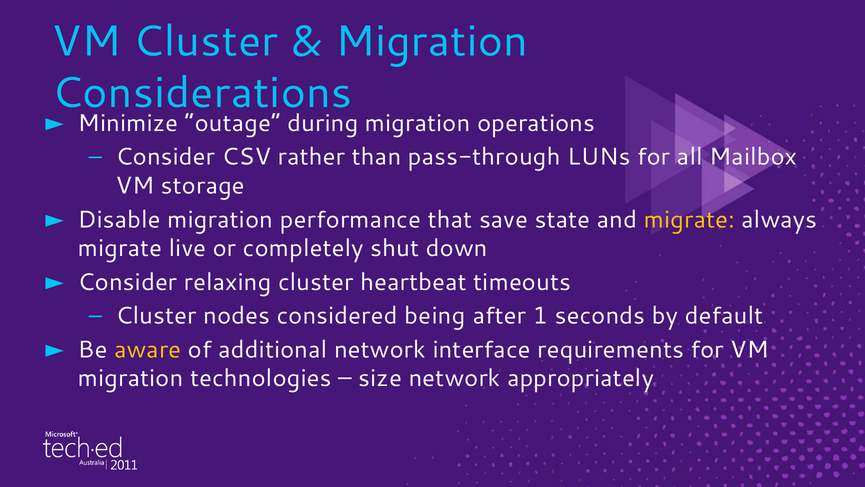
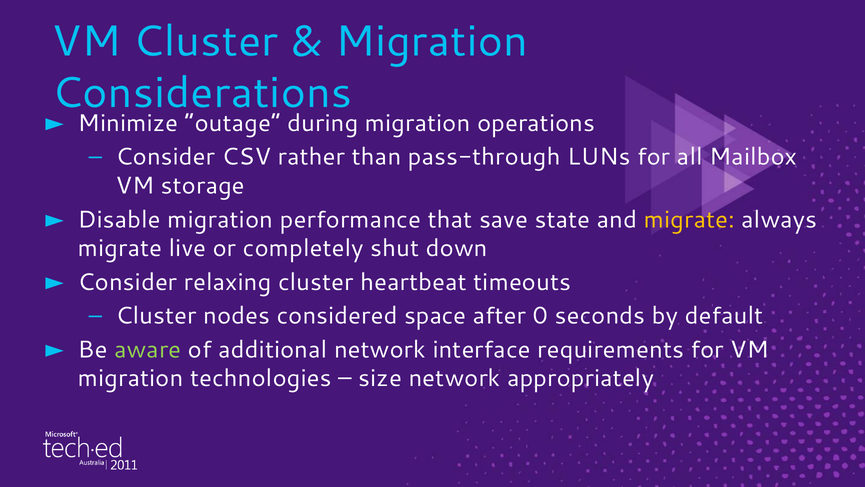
being: being -> space
1: 1 -> 0
aware colour: yellow -> light green
